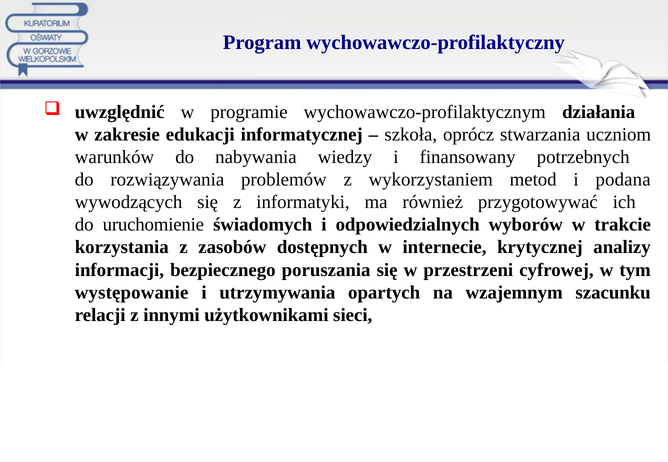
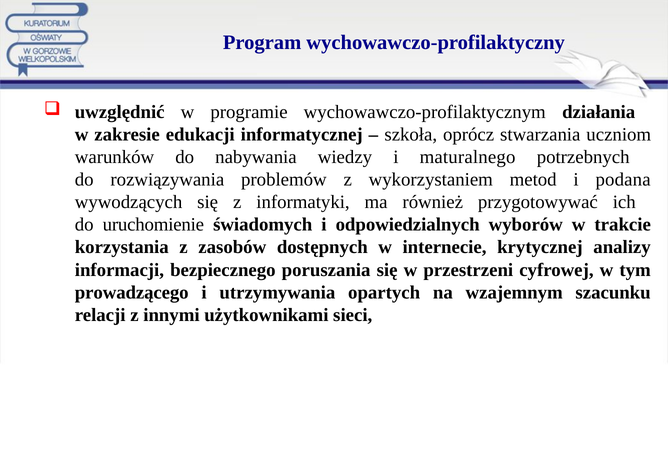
finansowany: finansowany -> maturalnego
występowanie: występowanie -> prowadzącego
